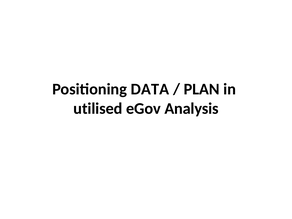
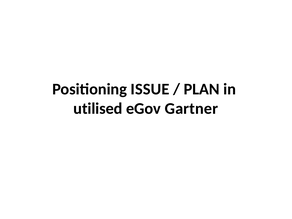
DATA: DATA -> ISSUE
Analysis: Analysis -> Gartner
